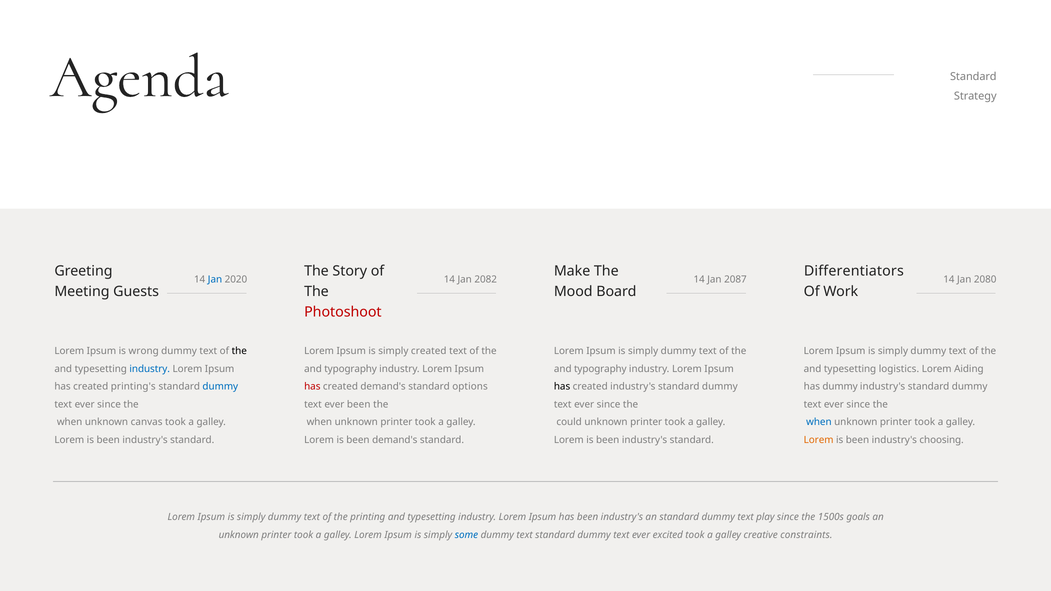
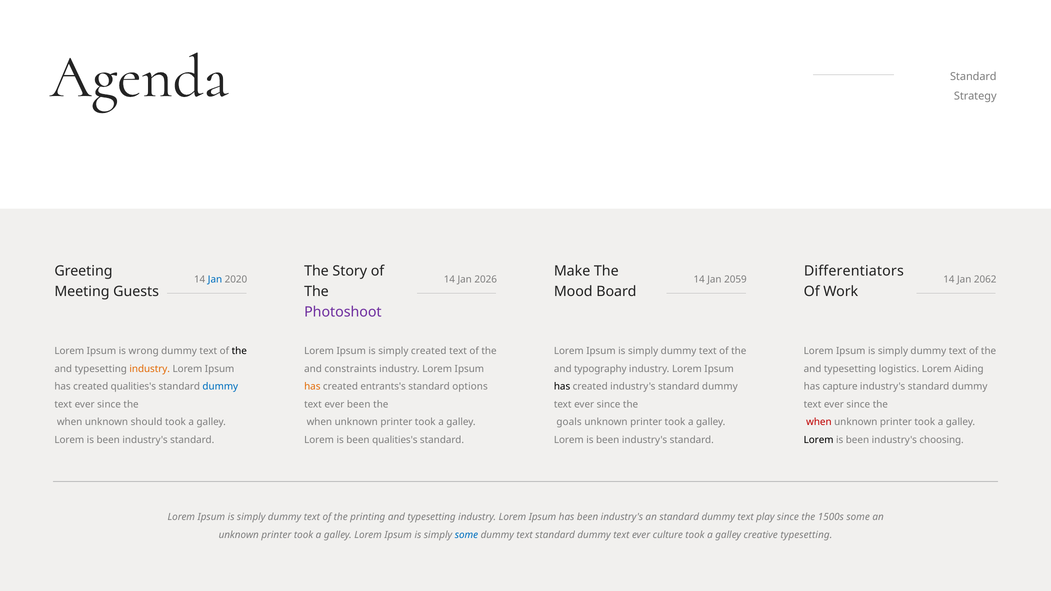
2082: 2082 -> 2026
2087: 2087 -> 2059
2080: 2080 -> 2062
Photoshoot colour: red -> purple
industry at (150, 369) colour: blue -> orange
typography at (351, 369): typography -> constraints
created printing's: printing's -> qualities's
has at (312, 387) colour: red -> orange
created demand's: demand's -> entrants's
has dummy: dummy -> capture
canvas: canvas -> should
could: could -> goals
when at (819, 422) colour: blue -> red
been demand's: demand's -> qualities's
Lorem at (819, 440) colour: orange -> black
1500s goals: goals -> some
excited: excited -> culture
creative constraints: constraints -> typesetting
